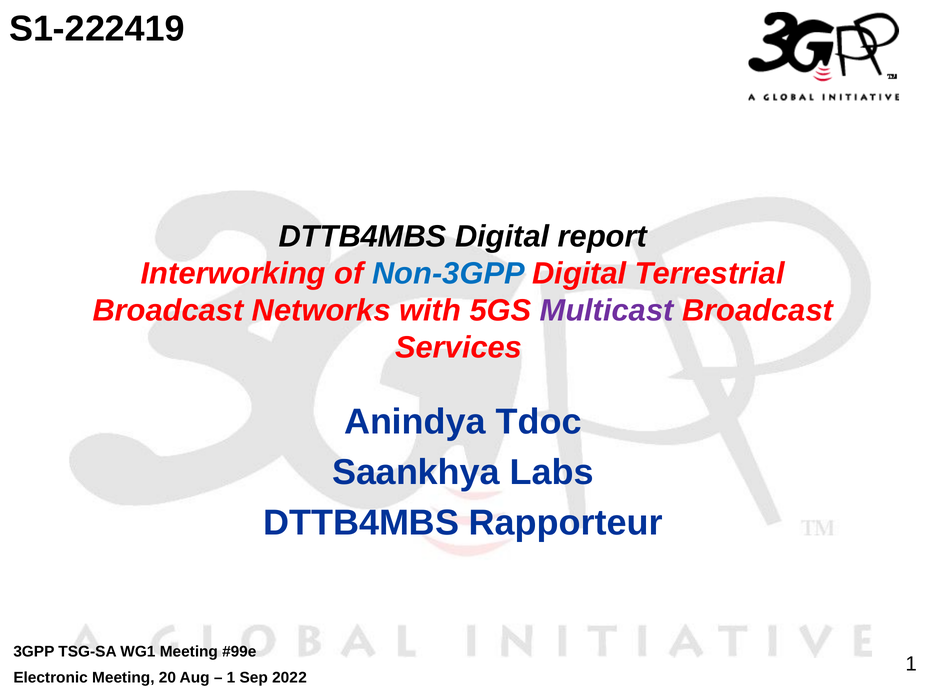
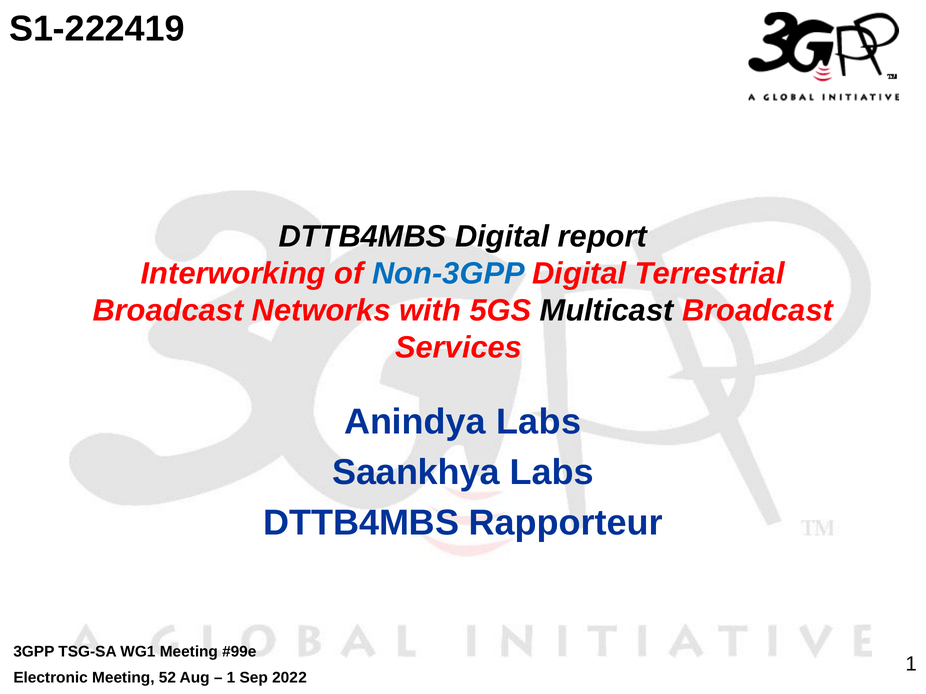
Multicast colour: purple -> black
Anindya Tdoc: Tdoc -> Labs
20: 20 -> 52
